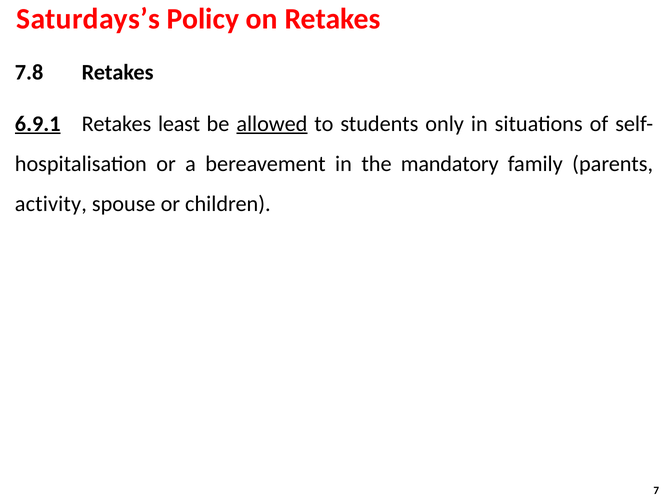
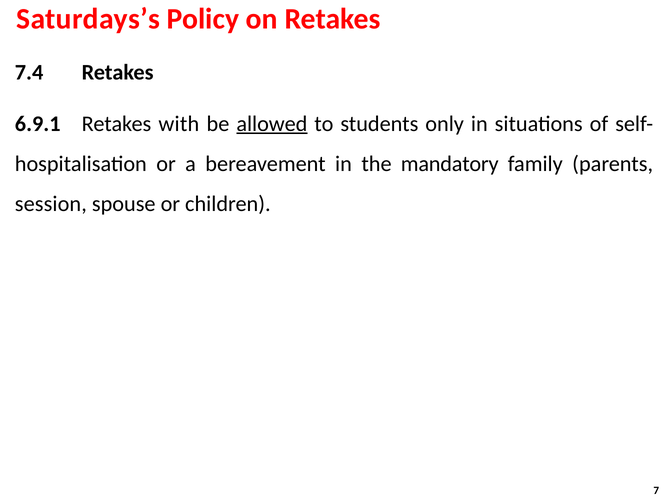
7.8: 7.8 -> 7.4
6.9.1 underline: present -> none
least: least -> with
activity: activity -> session
